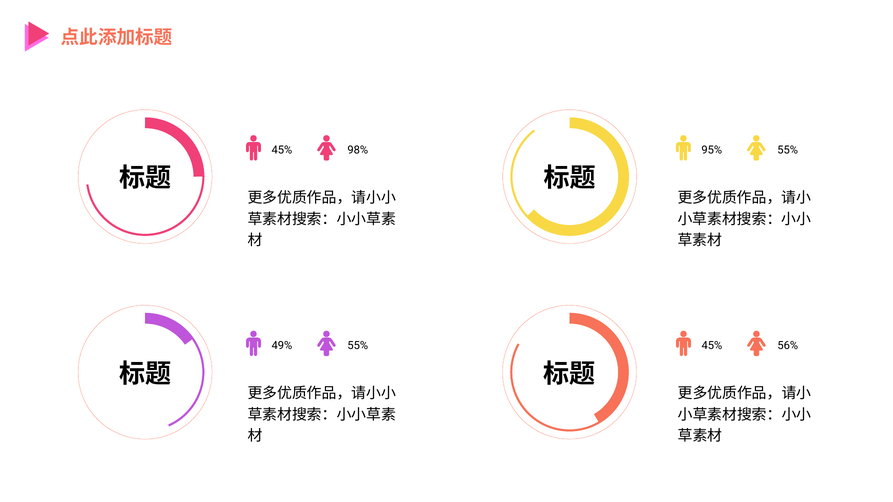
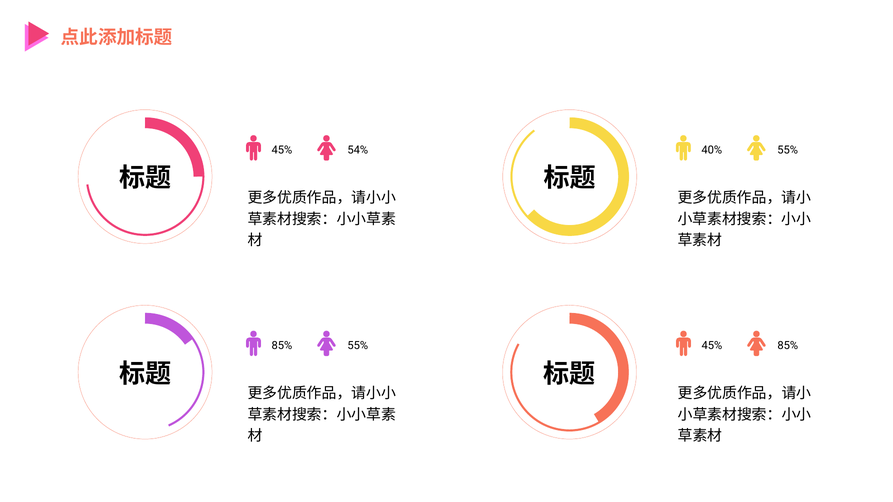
98%: 98% -> 54%
95%: 95% -> 40%
49% at (282, 346): 49% -> 85%
45% 56%: 56% -> 85%
